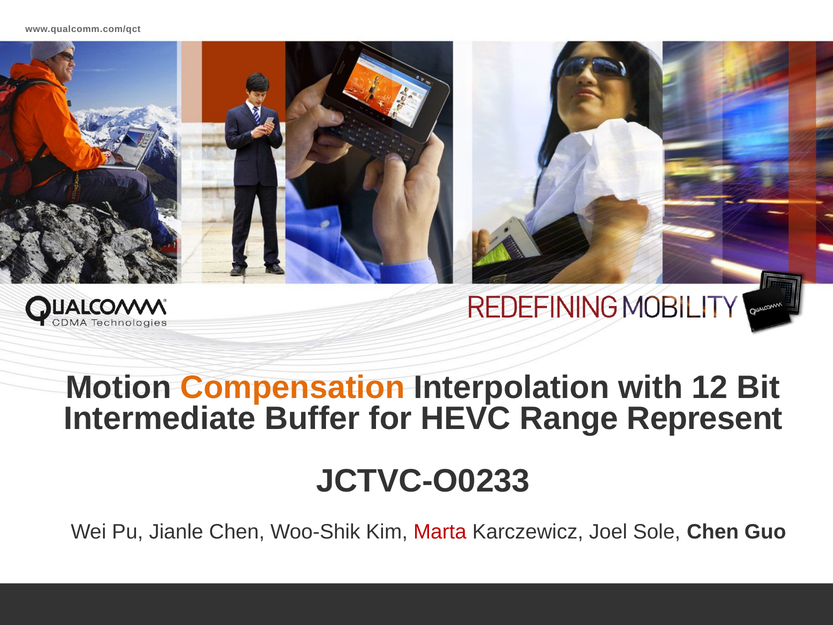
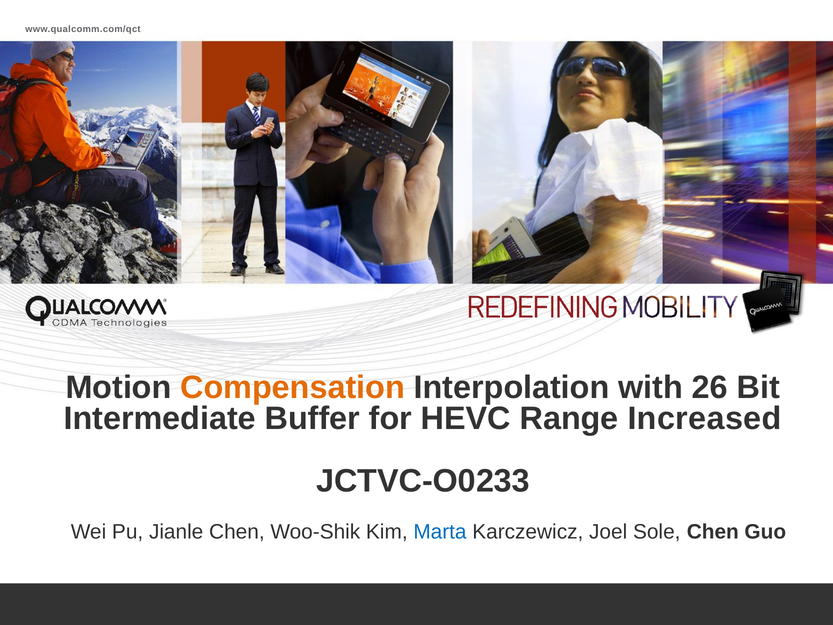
12: 12 -> 26
Represent: Represent -> Increased
Marta colour: red -> blue
